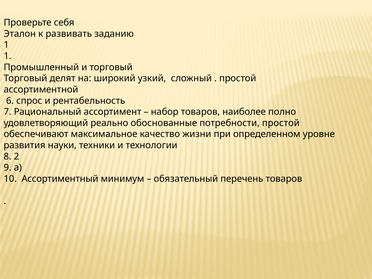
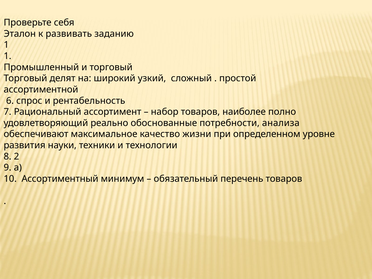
потребности простой: простой -> анализа
